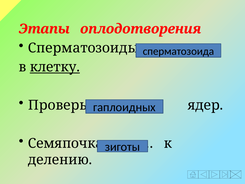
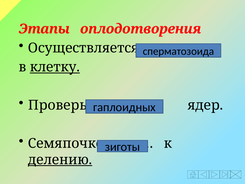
Сперматозоиды: Сперматозоиды -> Осуществляется
Семяпочка: Семяпочка -> Семяпочке
делению underline: none -> present
